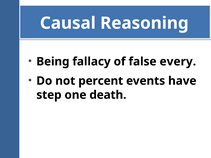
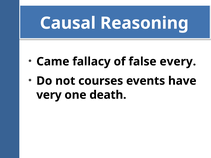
Being: Being -> Came
percent: percent -> courses
step: step -> very
